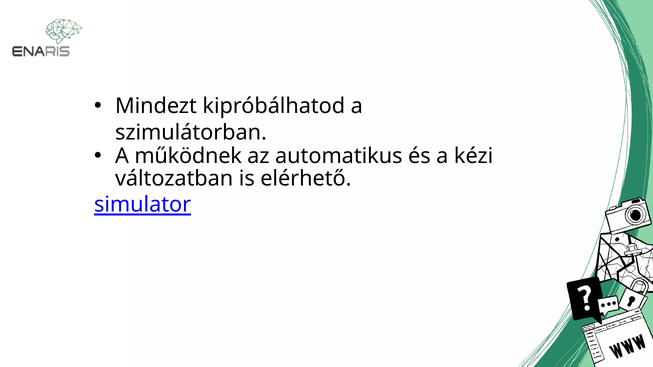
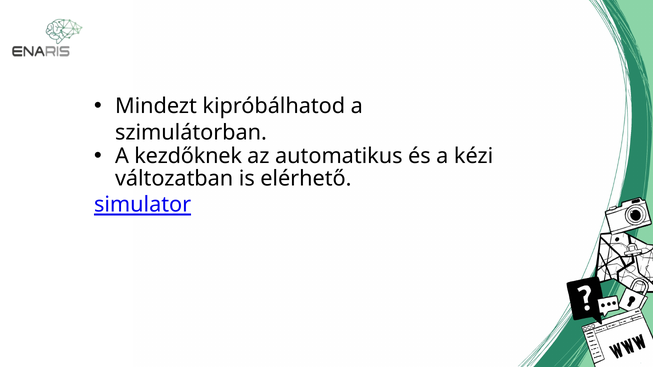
működnek: működnek -> kezdőknek
